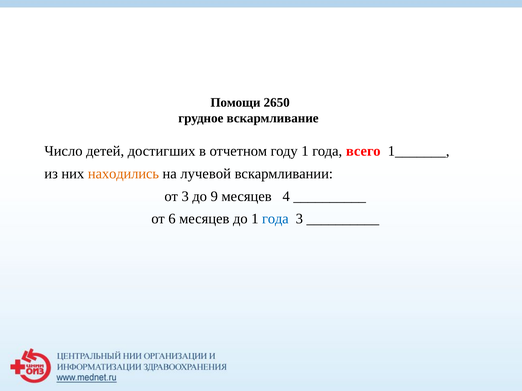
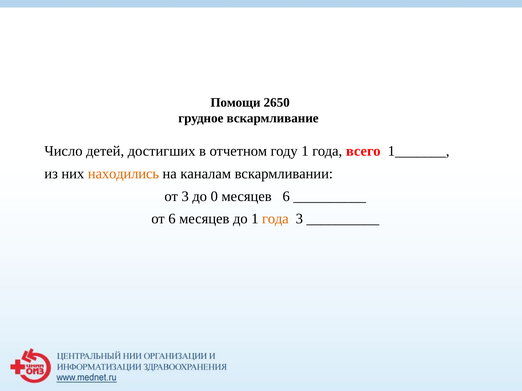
лучевой: лучевой -> каналам
9: 9 -> 0
месяцев 4: 4 -> 6
года at (275, 219) colour: blue -> orange
